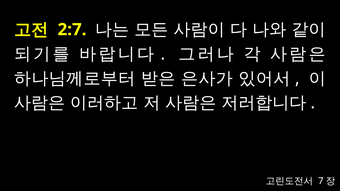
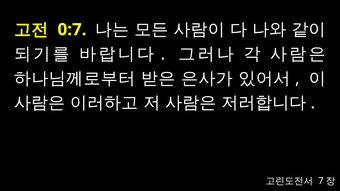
2:7: 2:7 -> 0:7
